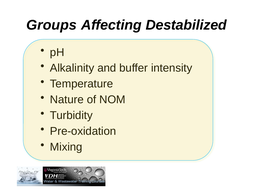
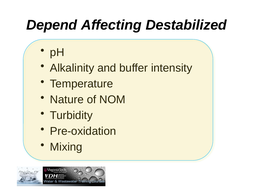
Groups: Groups -> Depend
